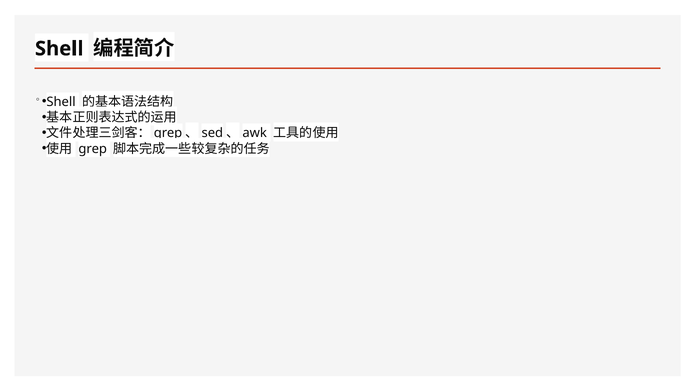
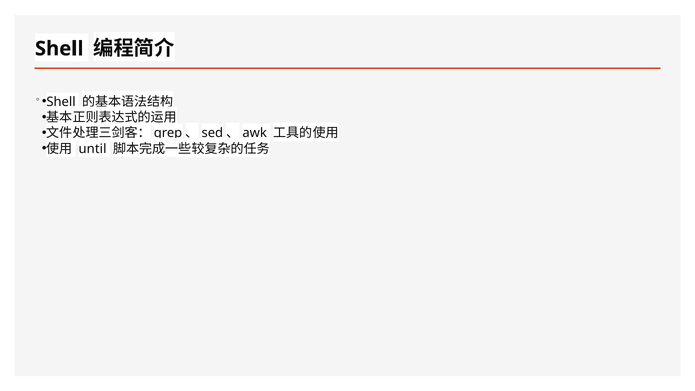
grep: grep -> until
